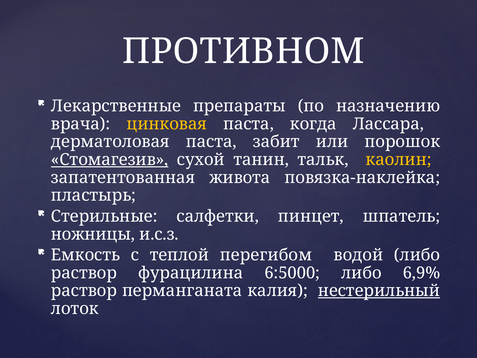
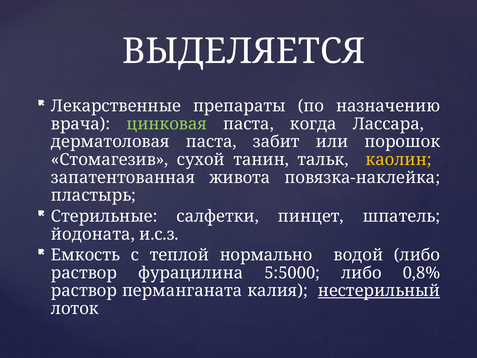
ПРОТИВНОМ: ПРОТИВНОМ -> ВЫДЕЛЯЕТСЯ
цинковая colour: yellow -> light green
Стомагезив underline: present -> none
ножницы: ножницы -> йодоната
перегибом: перегибом -> нормально
6:5000: 6:5000 -> 5:5000
6,9%: 6,9% -> 0,8%
